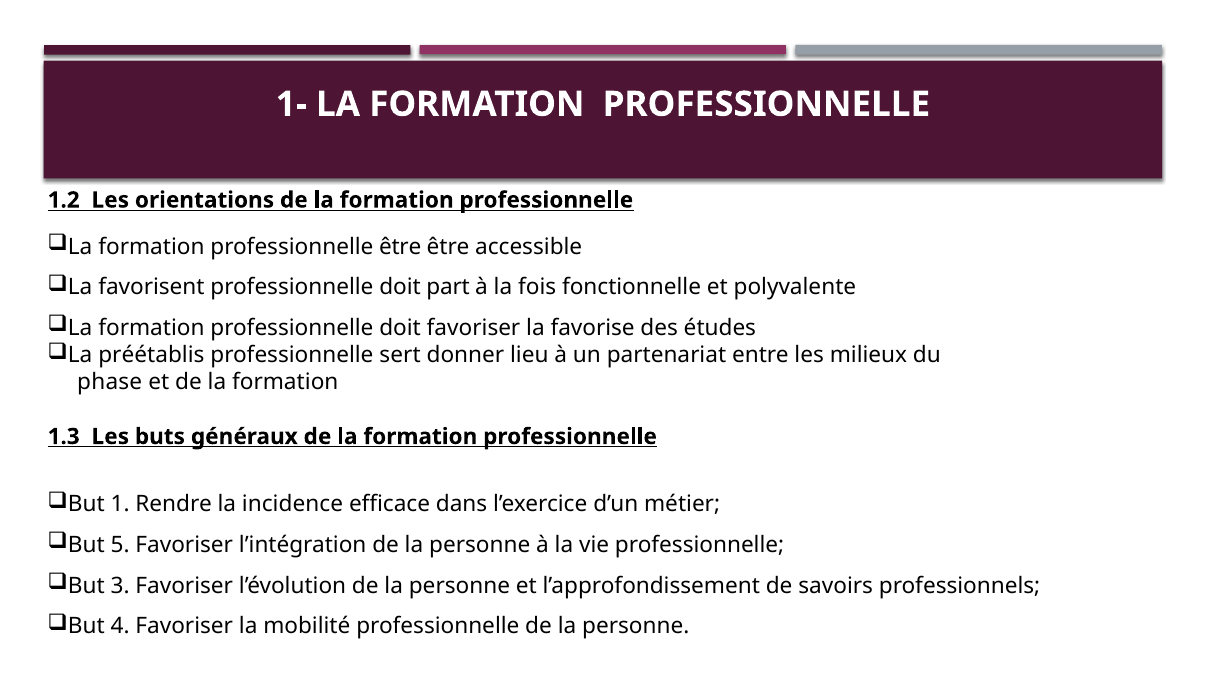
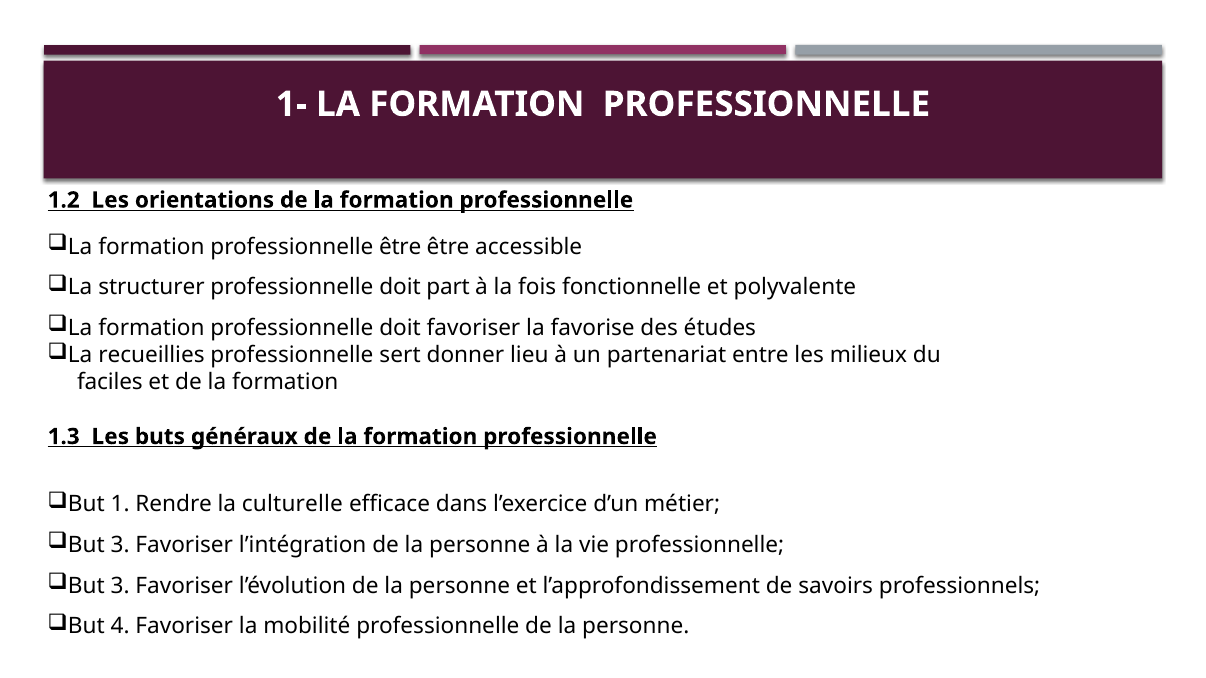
favorisent: favorisent -> structurer
préétablis: préétablis -> recueillies
phase: phase -> faciles
incidence: incidence -> culturelle
5 at (120, 545): 5 -> 3
